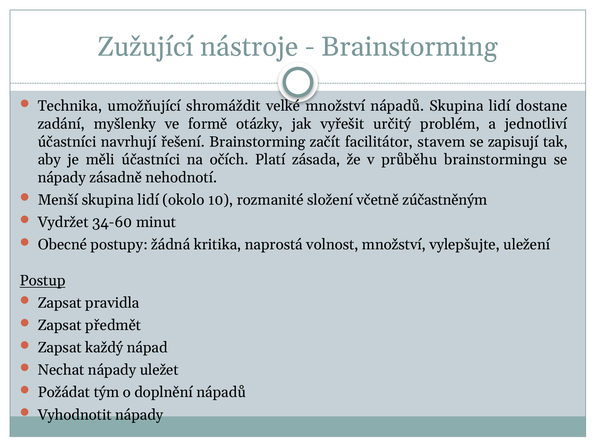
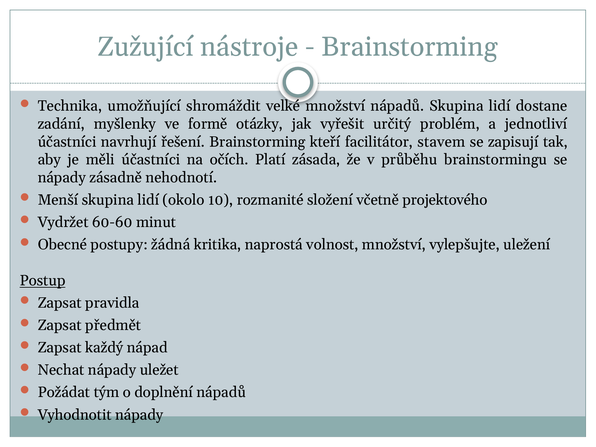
začít: začít -> kteří
zúčastněným: zúčastněným -> projektového
34-60: 34-60 -> 60-60
